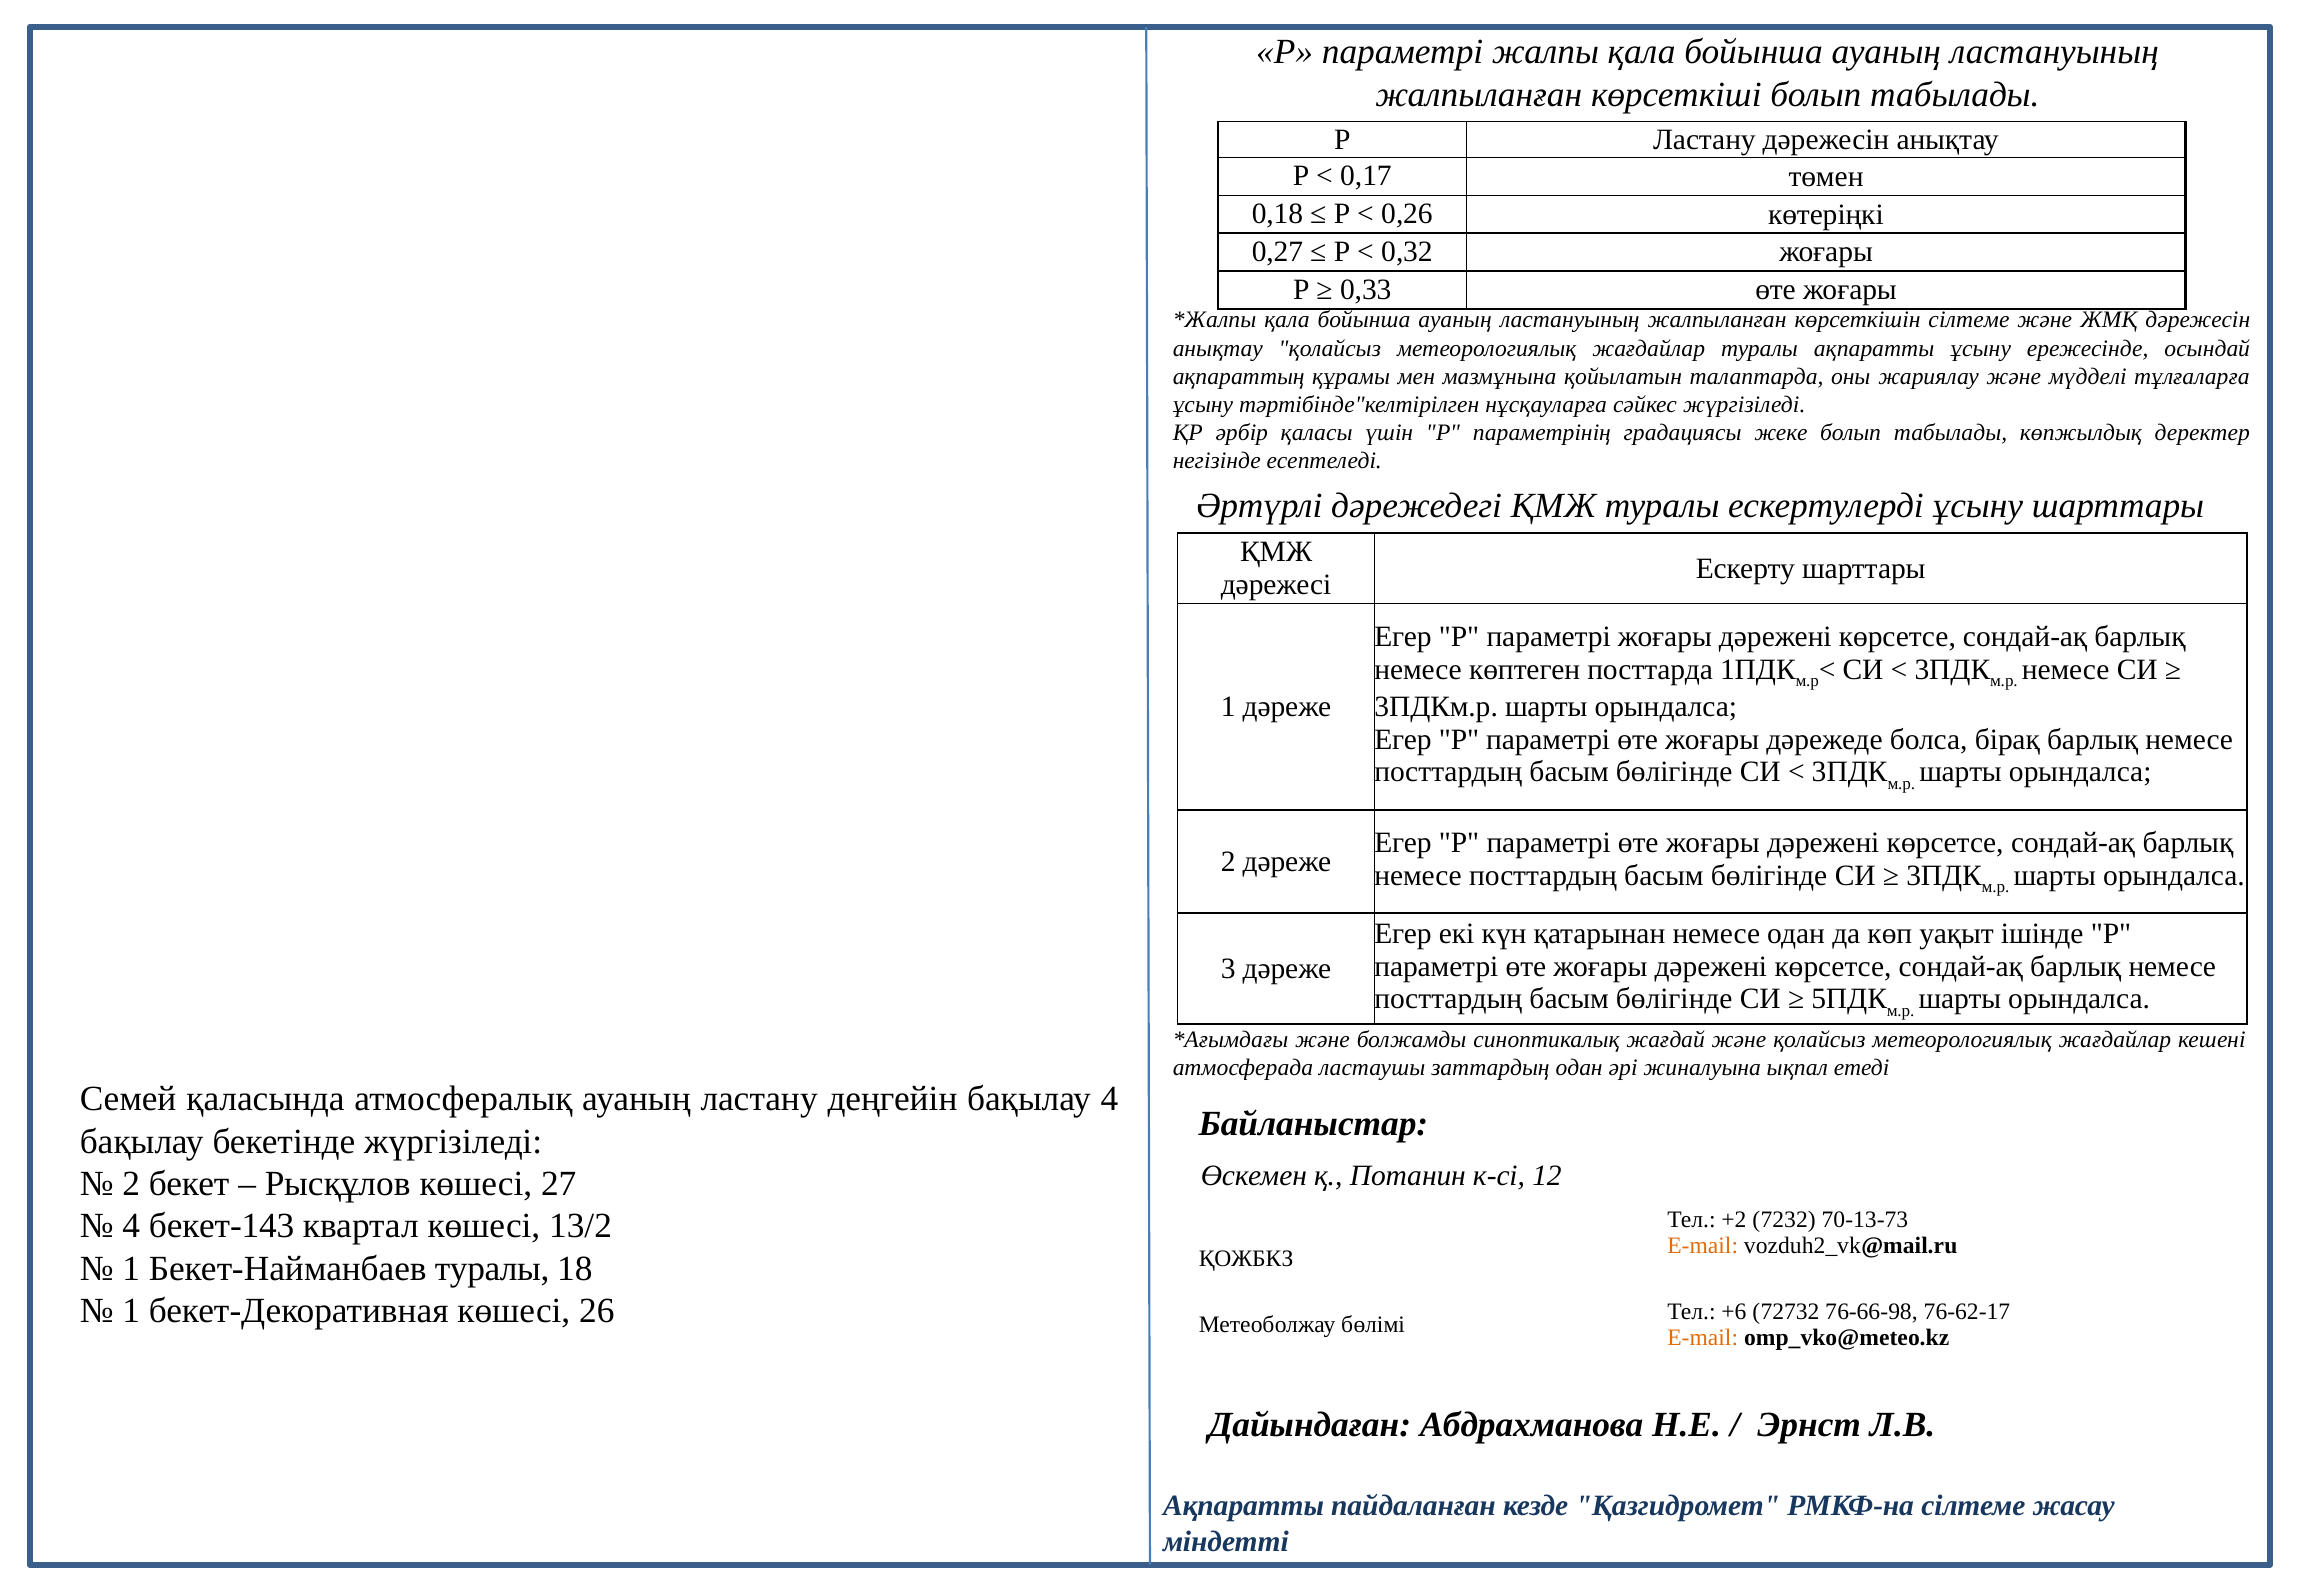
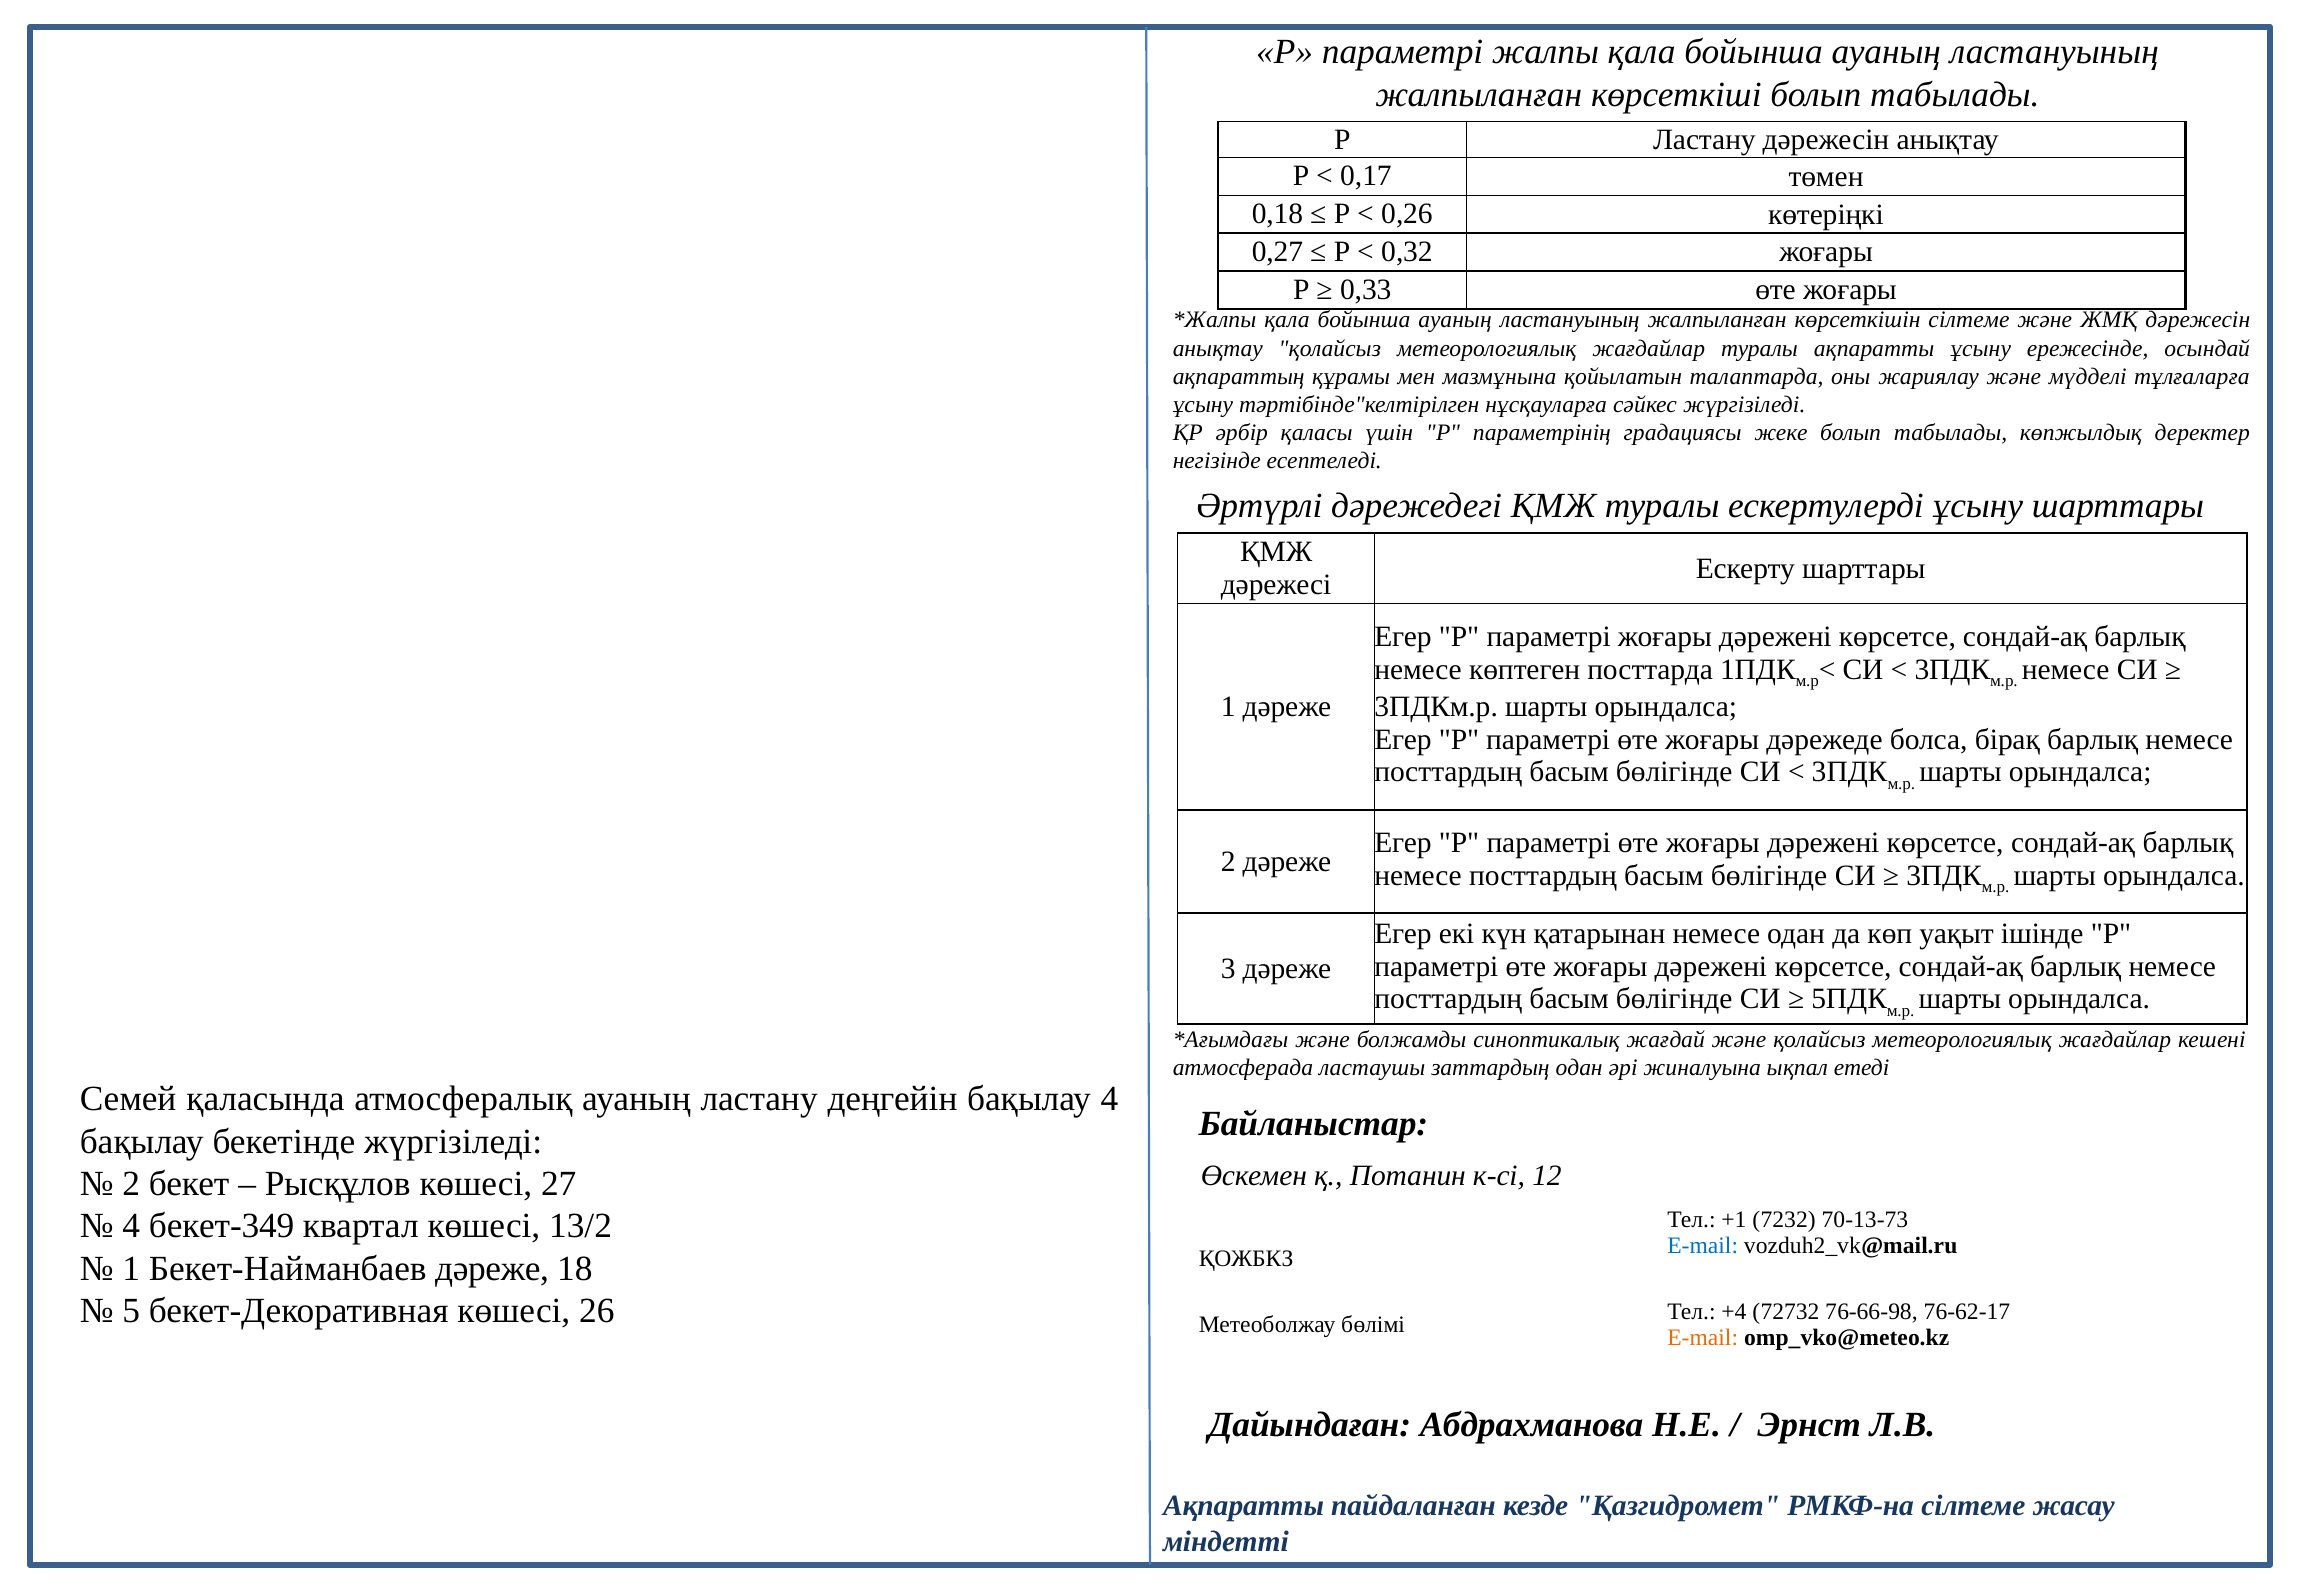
+2: +2 -> +1
бекет-143: бекет-143 -> бекет-349
E-mail at (1703, 1246) colour: orange -> blue
Бекет-Найманбаев туралы: туралы -> дәреже
1 at (131, 1311): 1 -> 5
+6: +6 -> +4
